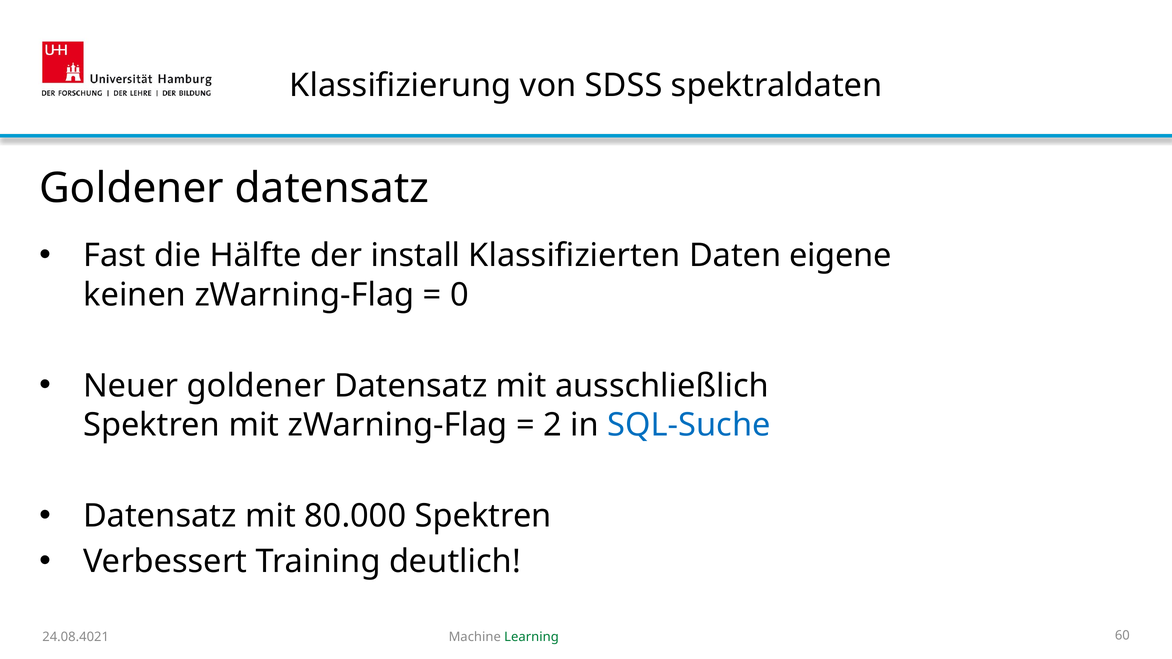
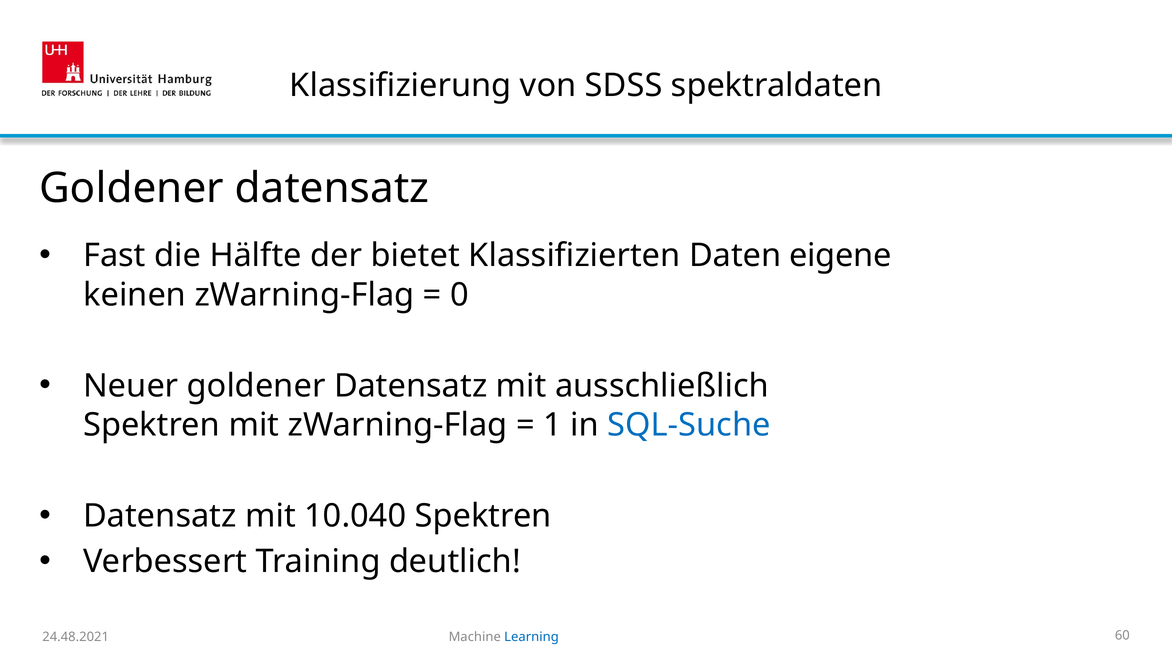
install: install -> bietet
2: 2 -> 1
80.000: 80.000 -> 10.040
24.08.4021: 24.08.4021 -> 24.48.2021
Learning colour: green -> blue
